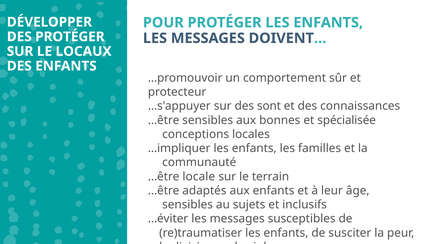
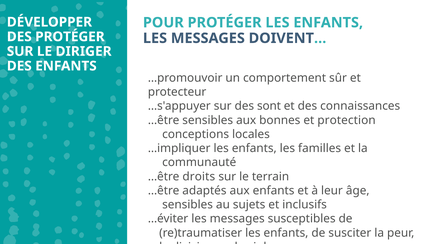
LOCAUX: LOCAUX -> DIRIGER
spécialisée: spécialisée -> protection
locale: locale -> droits
